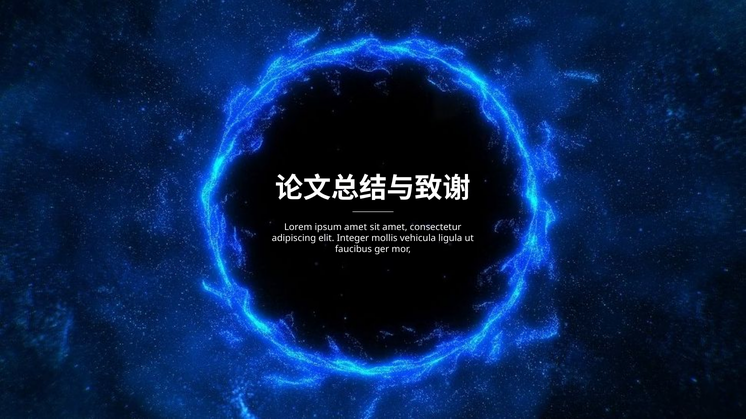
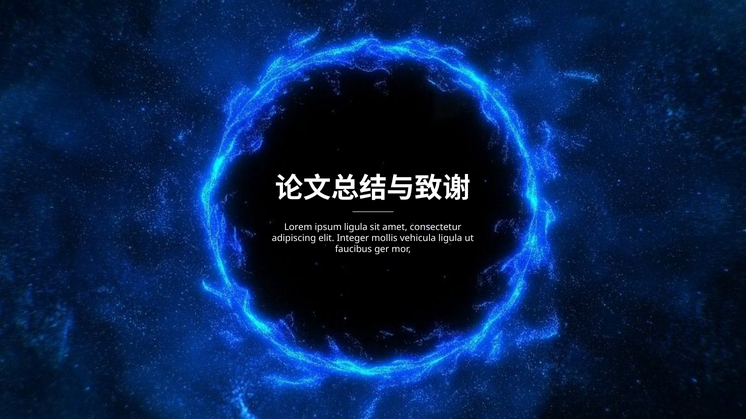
ipsum amet: amet -> ligula
